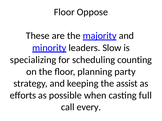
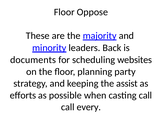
Slow: Slow -> Back
specializing: specializing -> documents
counting: counting -> websites
casting full: full -> call
